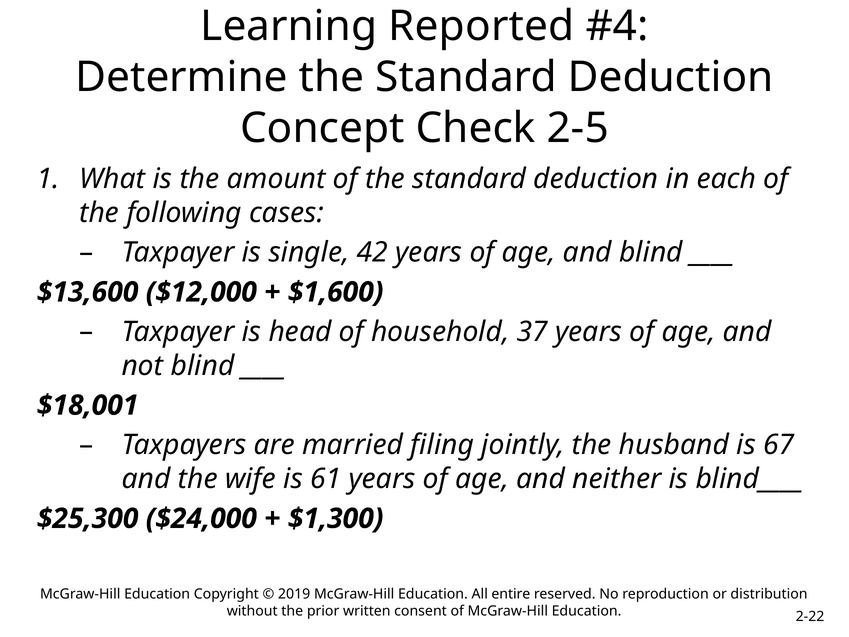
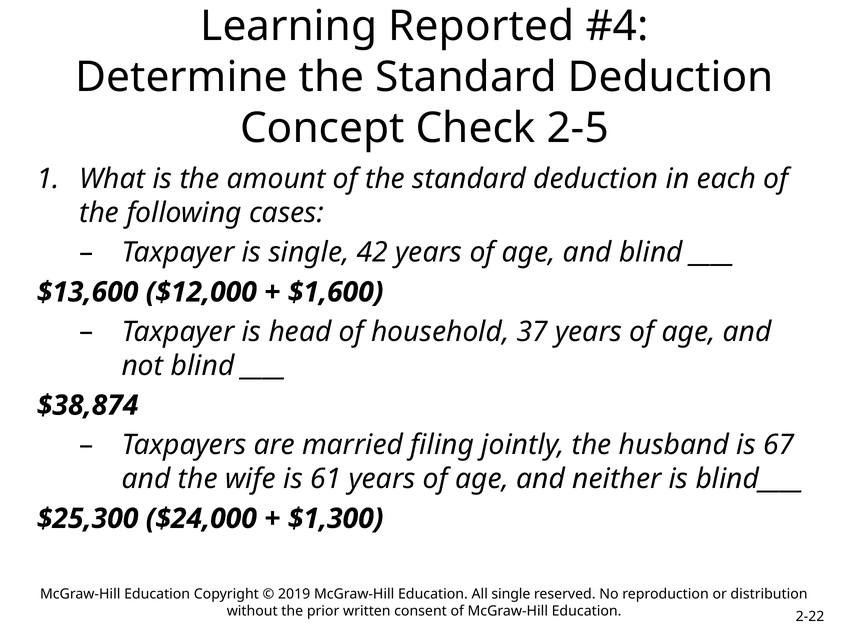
$18,001: $18,001 -> $38,874
All entire: entire -> single
